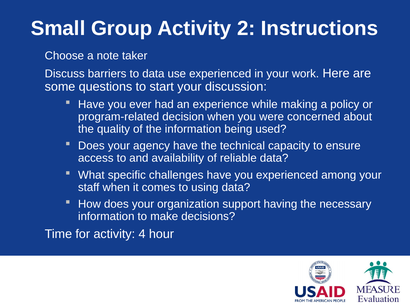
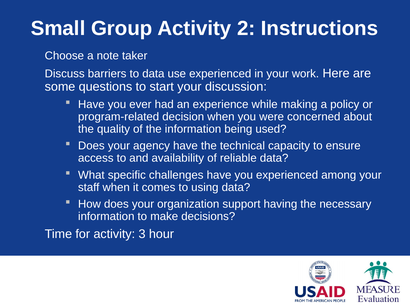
4: 4 -> 3
